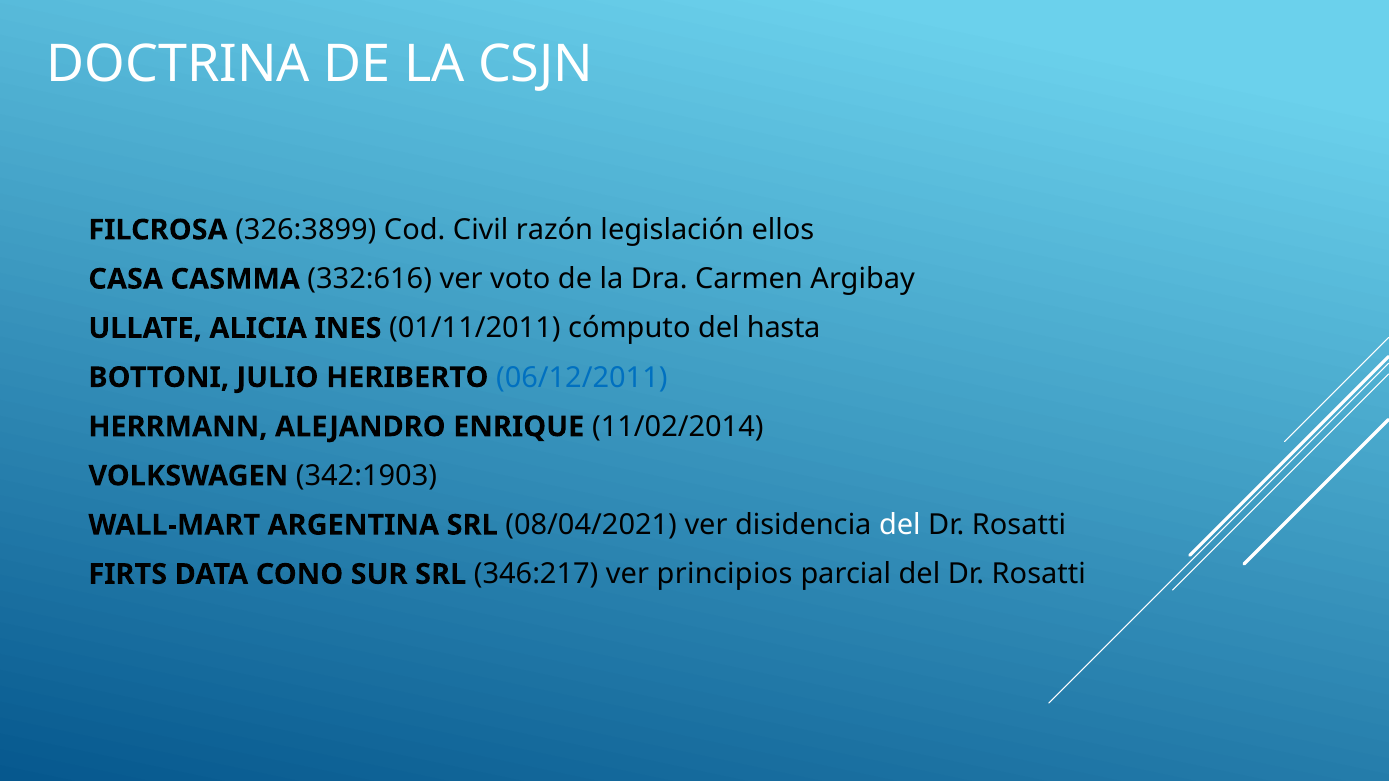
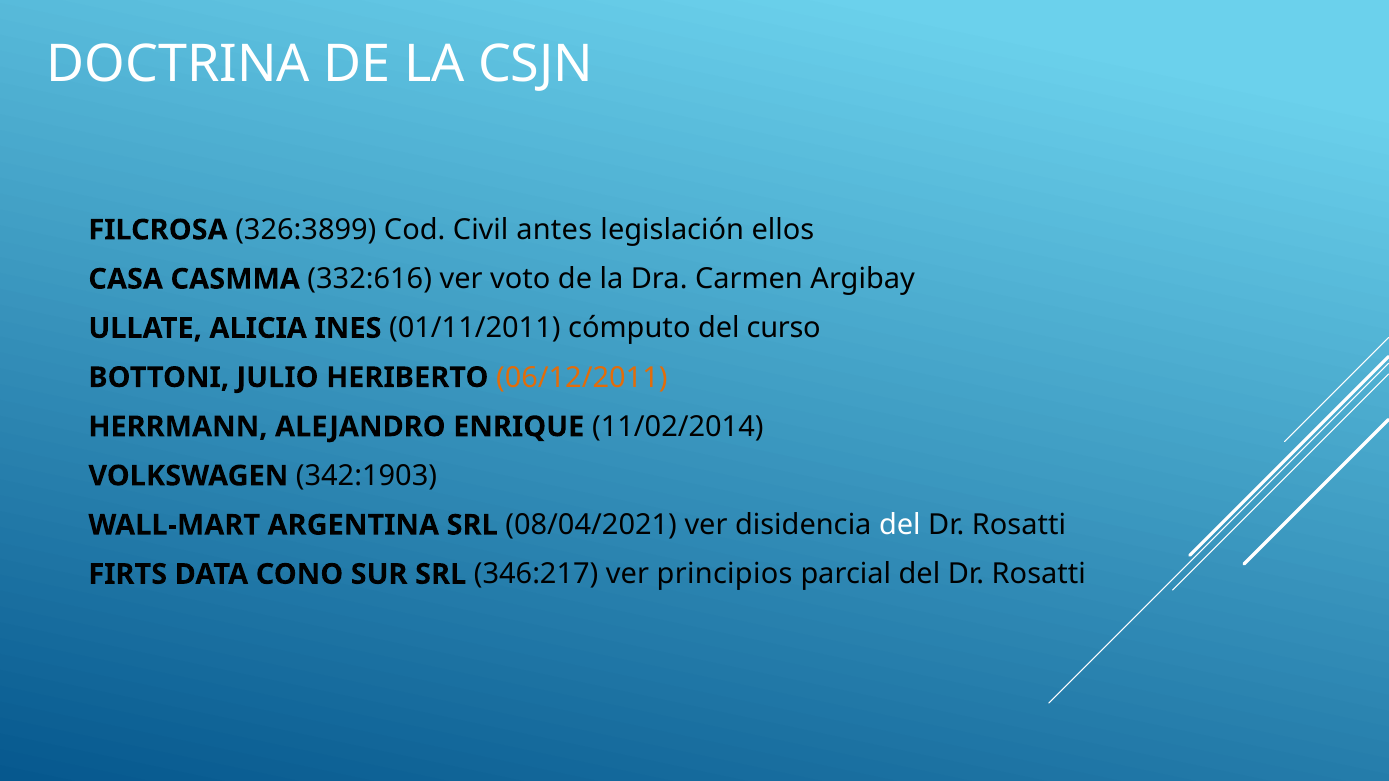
razón: razón -> antes
hasta: hasta -> curso
06/12/2011 colour: blue -> orange
